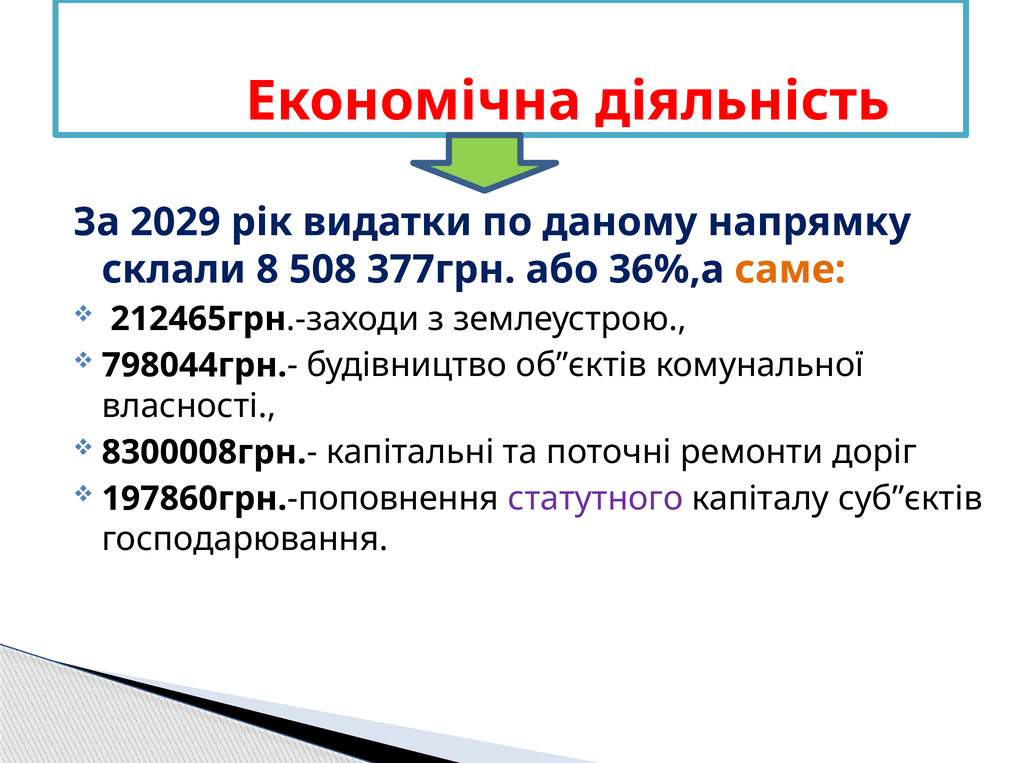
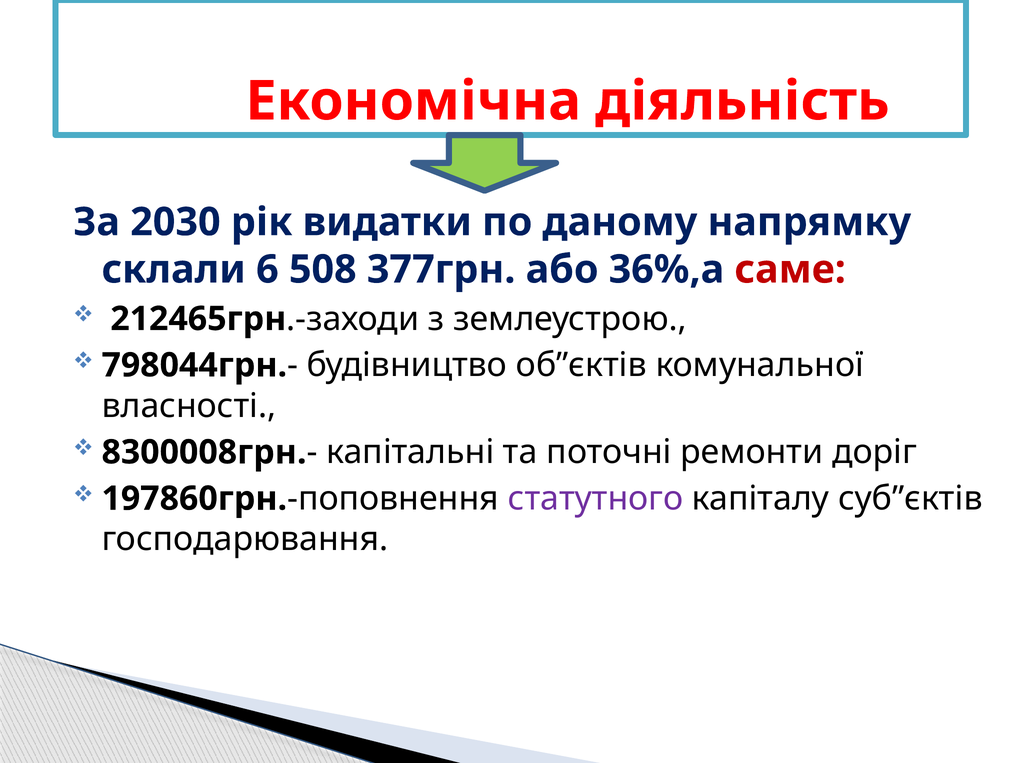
2029: 2029 -> 2030
8: 8 -> 6
саме colour: orange -> red
